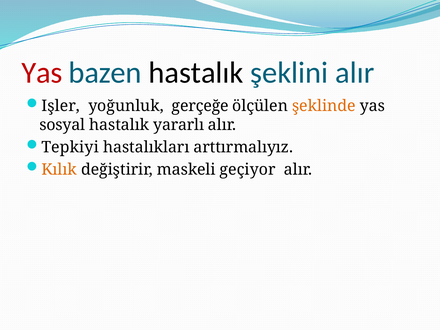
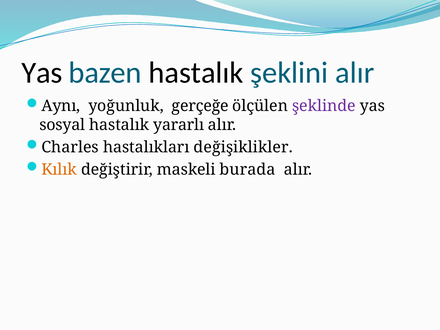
Yas at (42, 73) colour: red -> black
Işler: Işler -> Aynı
şeklinde colour: orange -> purple
Tepkiyi: Tepkiyi -> Charles
arttırmalıyız: arttırmalıyız -> değişiklikler
geçiyor: geçiyor -> burada
